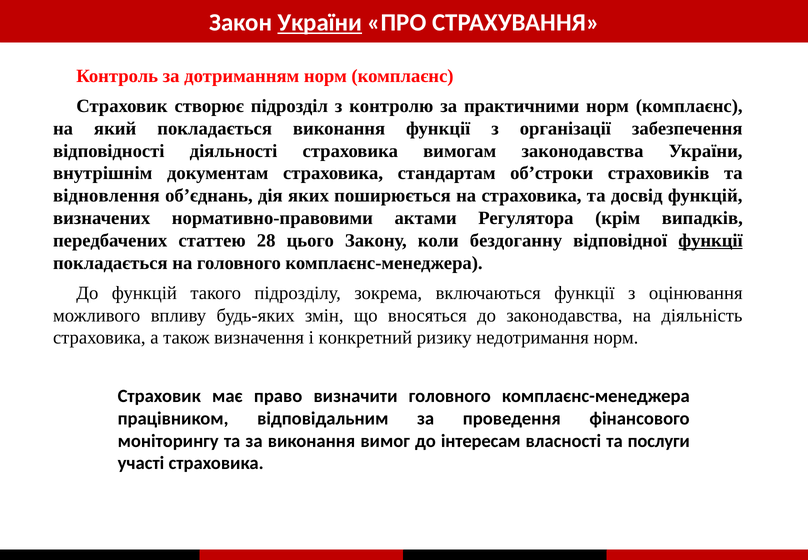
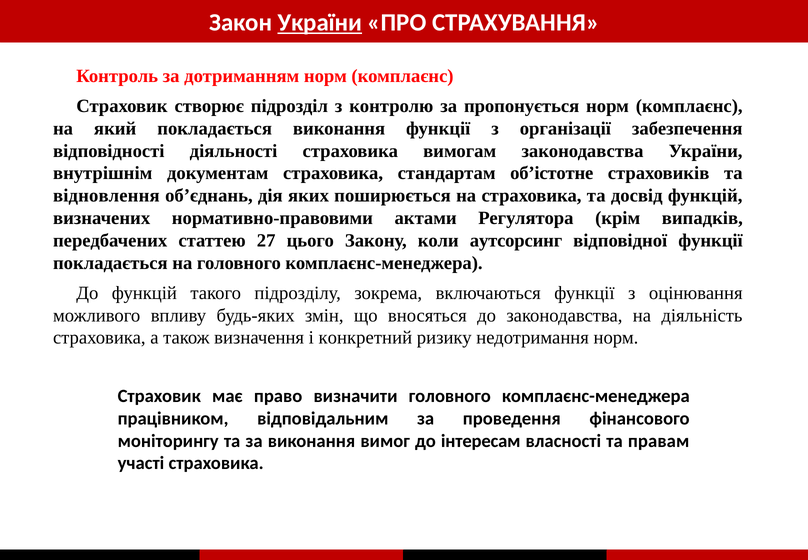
практичними: практичними -> пропонується
об’строки: об’строки -> об’істотне
28: 28 -> 27
бездоганну: бездоганну -> аутсорсинг
функції at (711, 240) underline: present -> none
послуги: послуги -> правам
